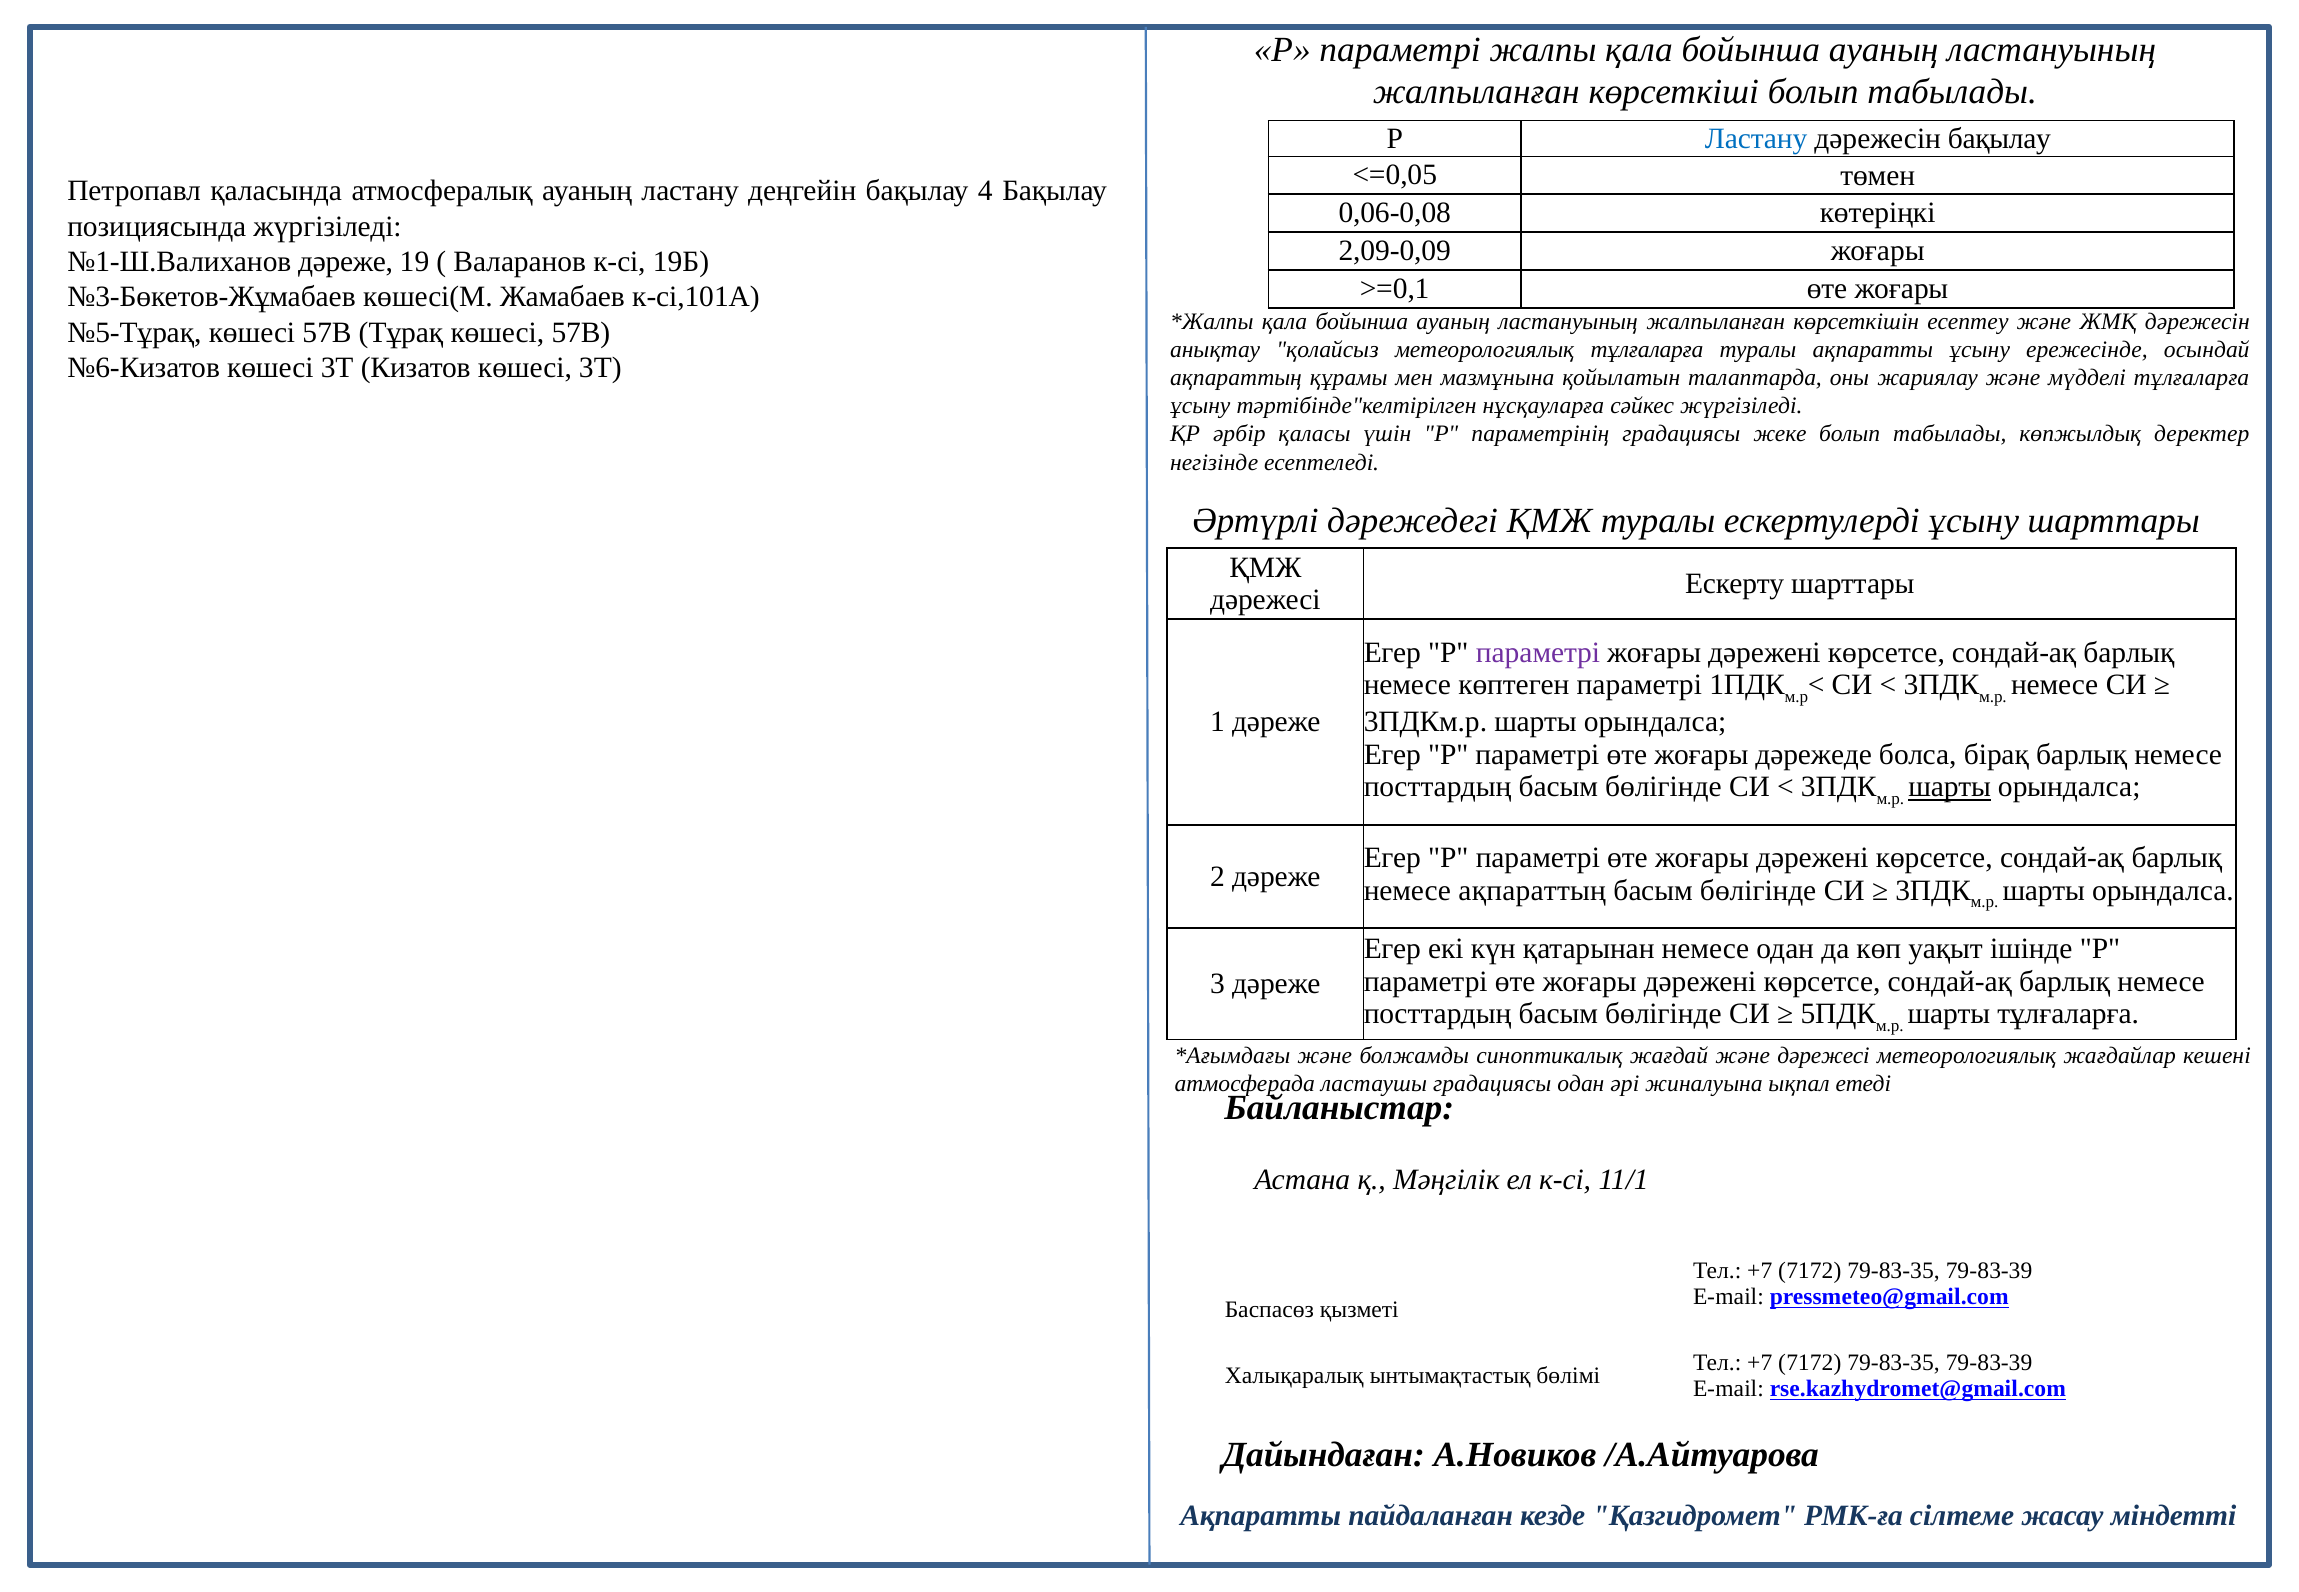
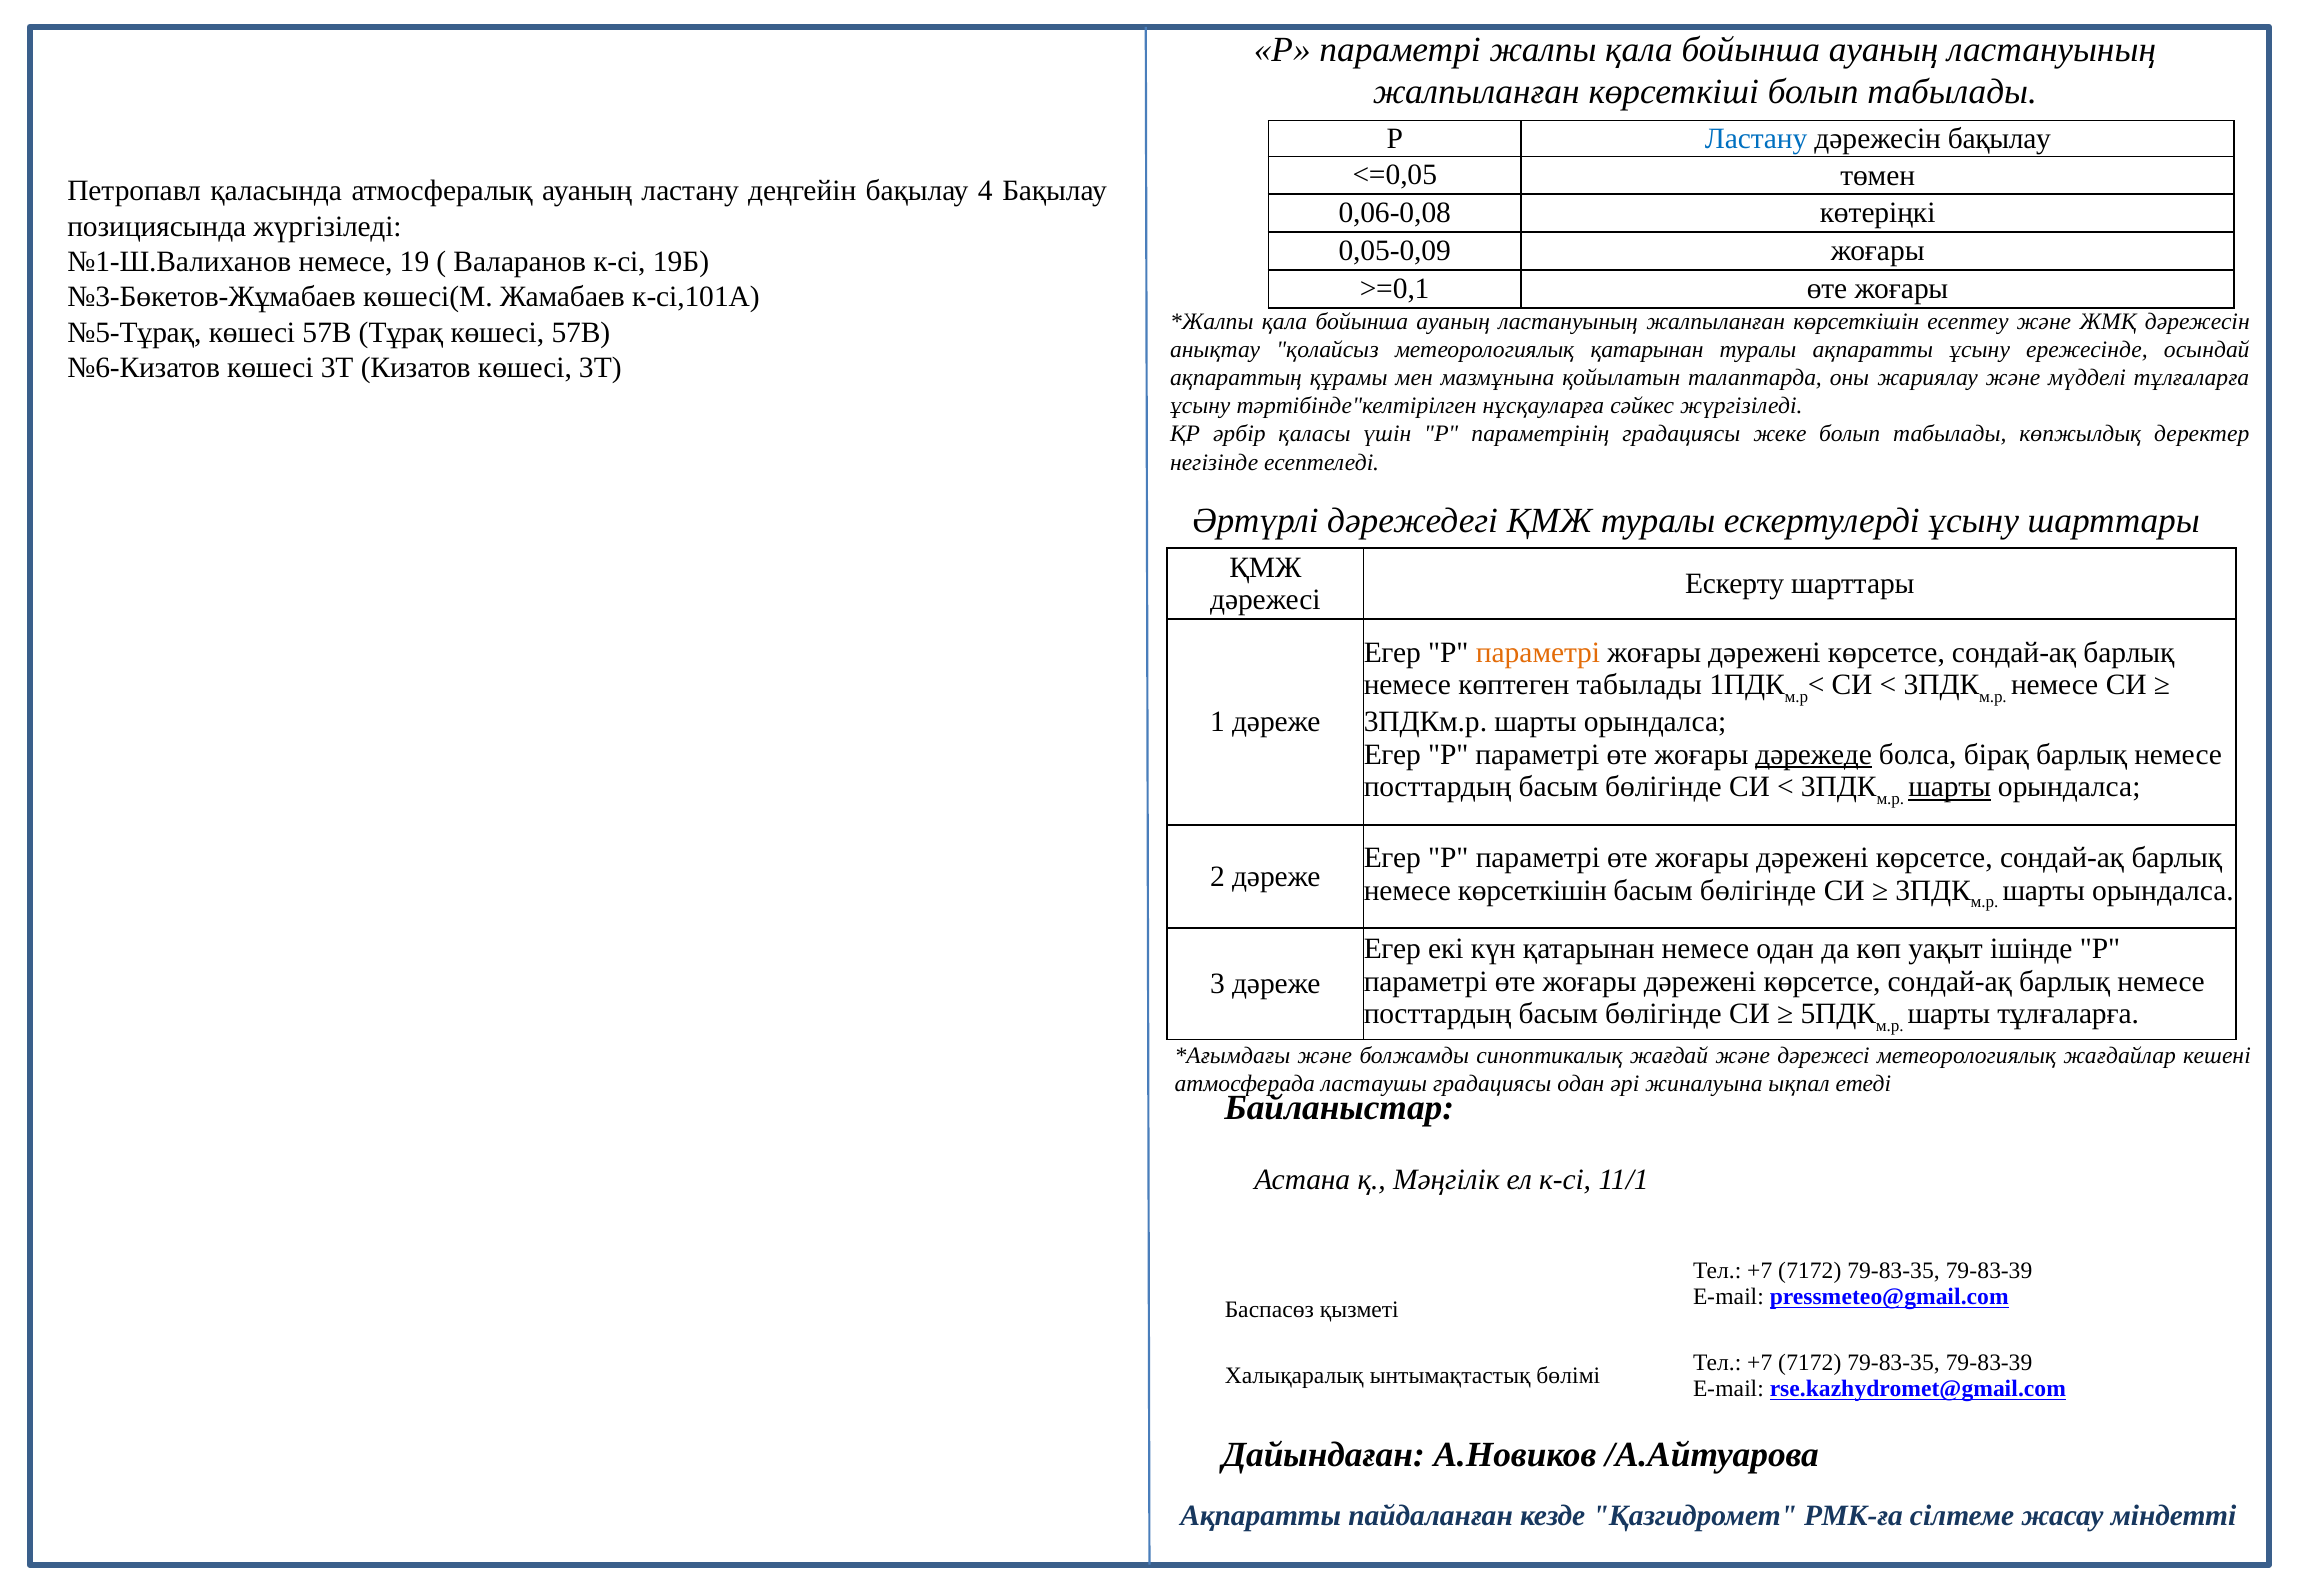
2,09-0,09: 2,09-0,09 -> 0,05-0,09
№1-Ш.Валиханов дәреже: дәреже -> немесе
метеорологиялық тұлғаларға: тұлғаларға -> қатарынан
параметрі at (1538, 652) colour: purple -> orange
көптеген параметрі: параметрі -> табылады
дәрежеде underline: none -> present
немесе ақпараттың: ақпараттың -> көрсеткішін
